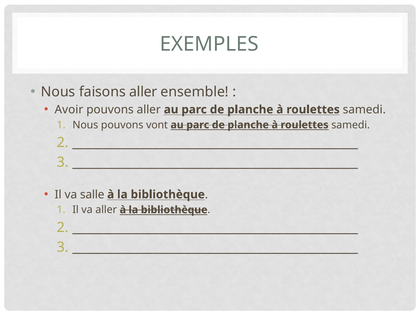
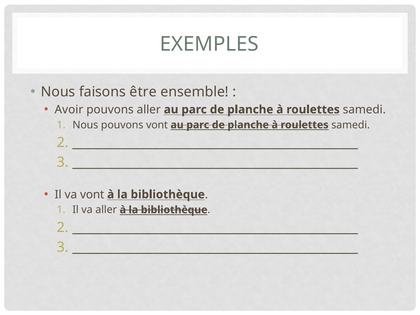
faisons aller: aller -> être
va salle: salle -> vont
